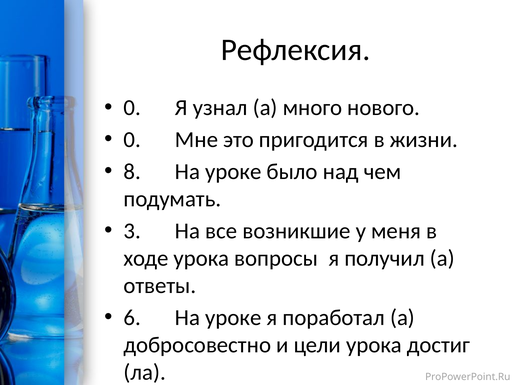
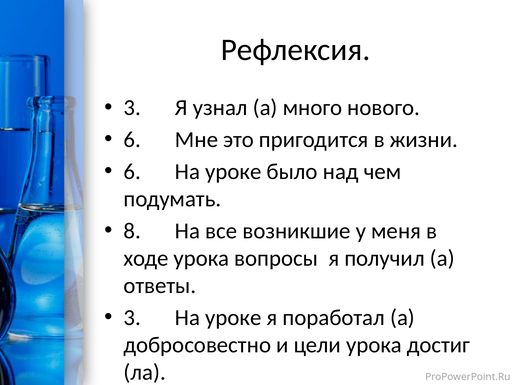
0 at (132, 108): 0 -> 3
0 at (132, 140): 0 -> 6
8 at (132, 172): 8 -> 6
3: 3 -> 8
6 at (132, 318): 6 -> 3
